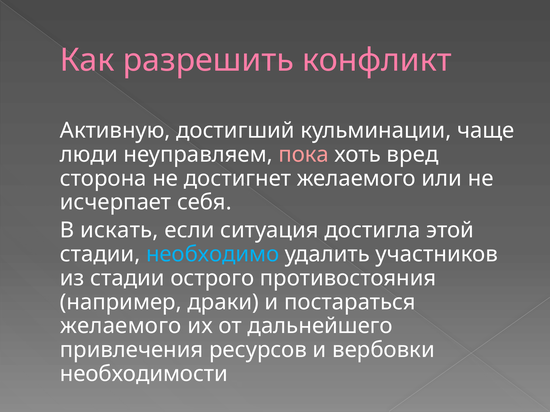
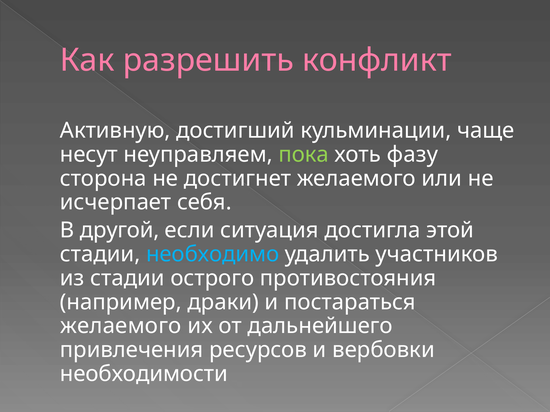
люди: люди -> несут
пока colour: pink -> light green
вред: вред -> фазу
искать: искать -> другой
